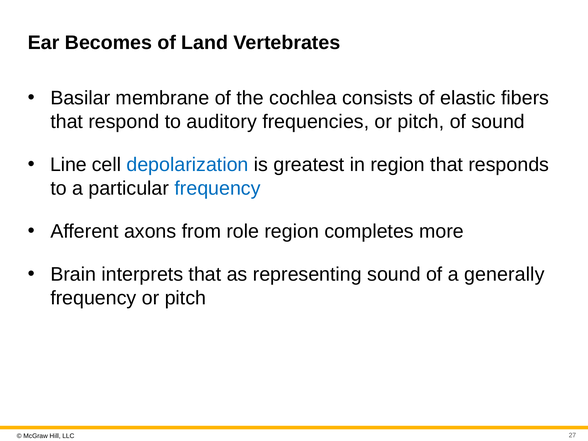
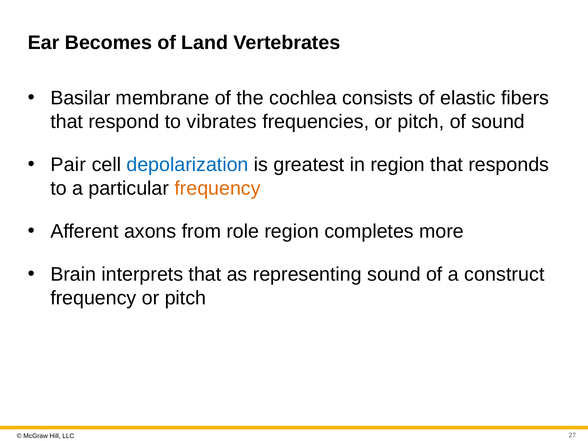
auditory: auditory -> vibrates
Line: Line -> Pair
frequency at (218, 188) colour: blue -> orange
generally: generally -> construct
